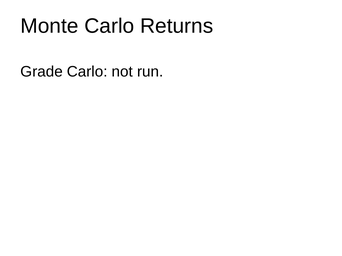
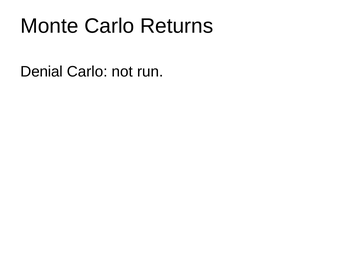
Grade: Grade -> Denial
